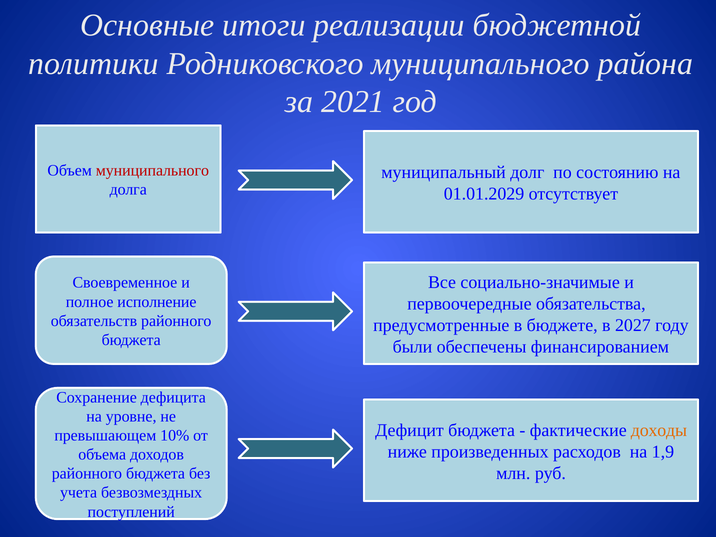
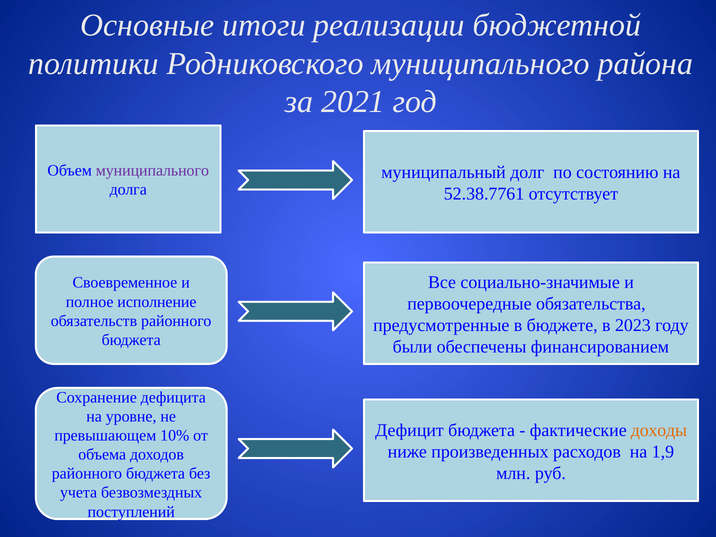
муниципального at (152, 171) colour: red -> purple
01.01.2029: 01.01.2029 -> 52.38.7761
2027: 2027 -> 2023
